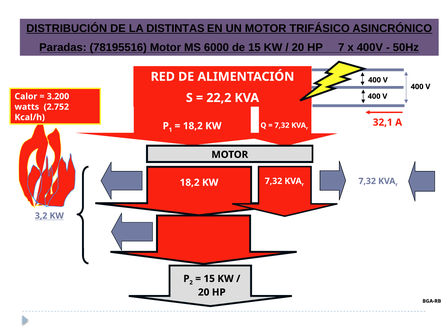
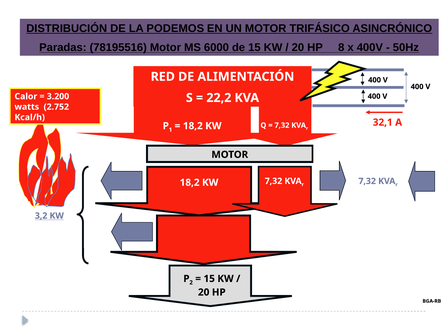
DISTINTAS: DISTINTAS -> PODEMOS
7: 7 -> 8
